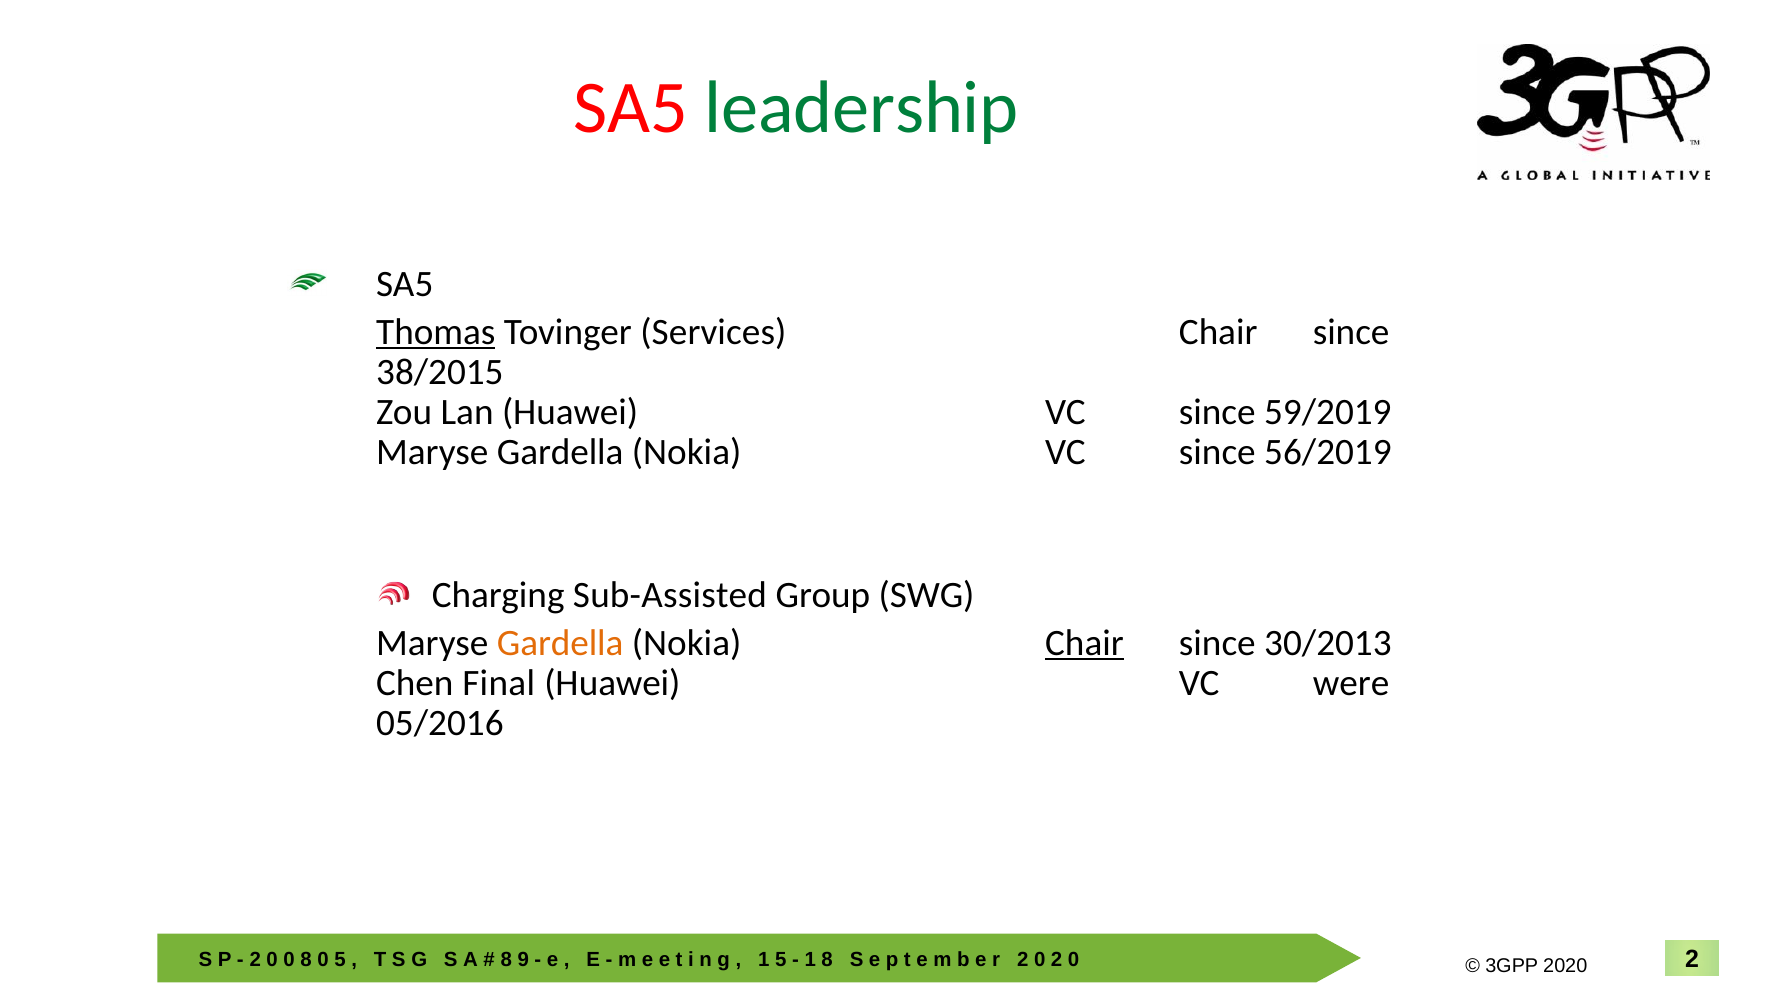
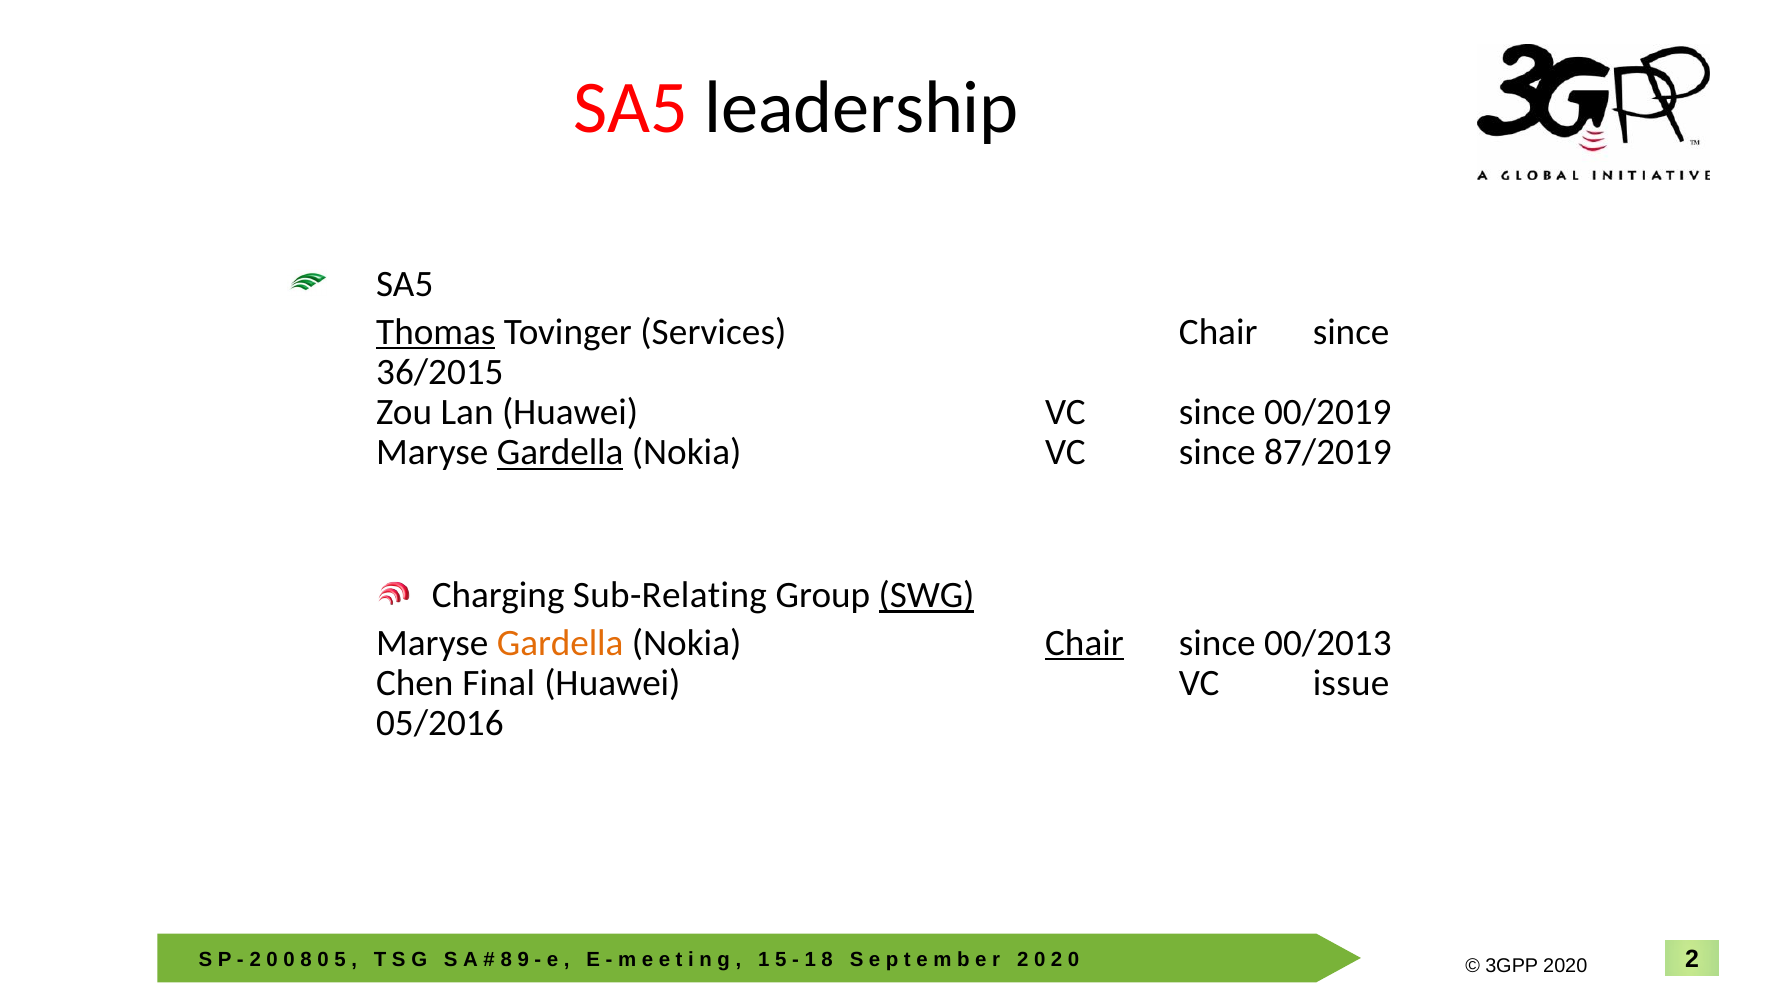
leadership colour: green -> black
38/2015: 38/2015 -> 36/2015
59/2019: 59/2019 -> 00/2019
Gardella at (560, 452) underline: none -> present
56/2019: 56/2019 -> 87/2019
Sub-Assisted: Sub-Assisted -> Sub-Relating
SWG underline: none -> present
30/2013: 30/2013 -> 00/2013
were: were -> issue
